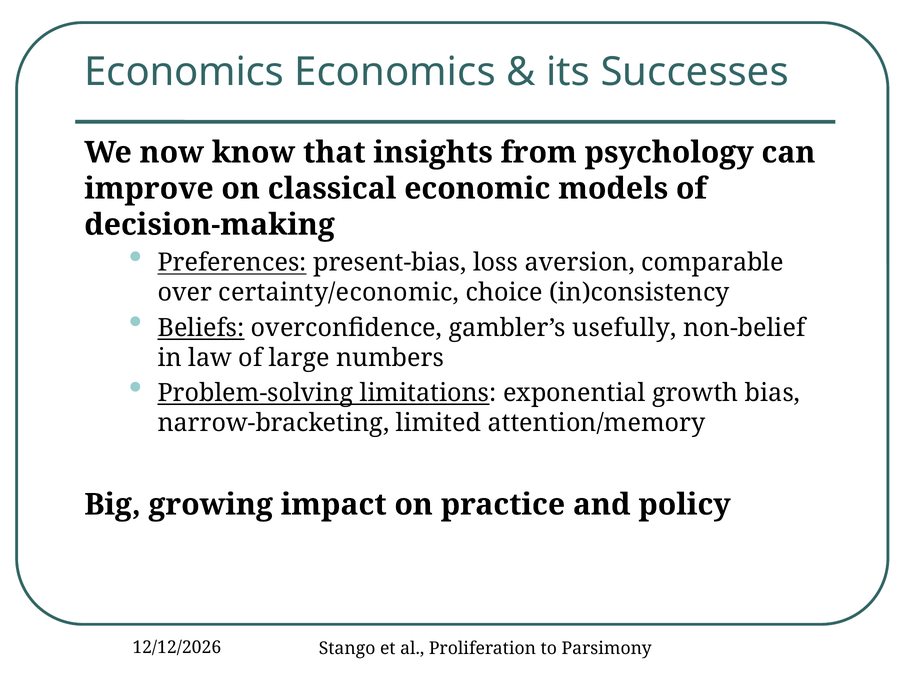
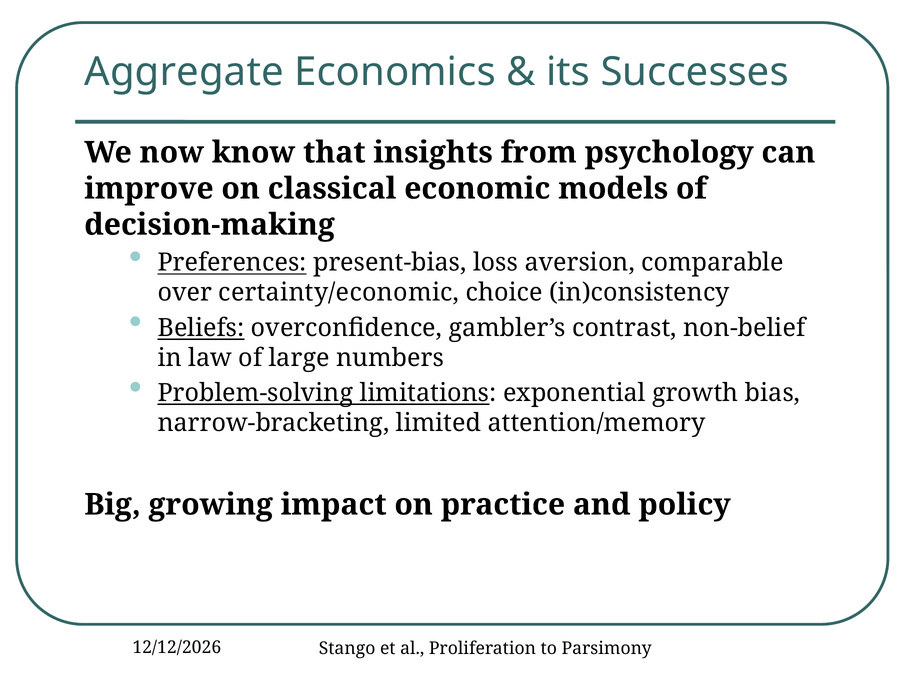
Economics at (184, 72): Economics -> Aggregate
usefully: usefully -> contrast
